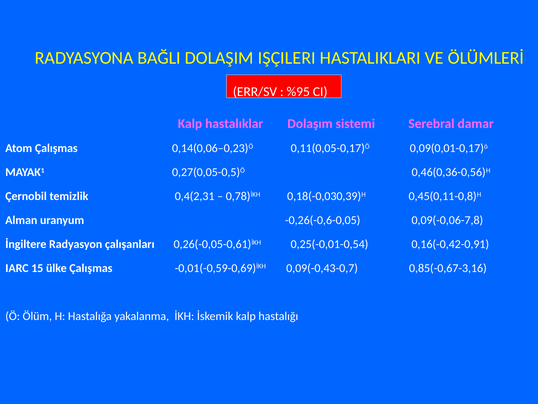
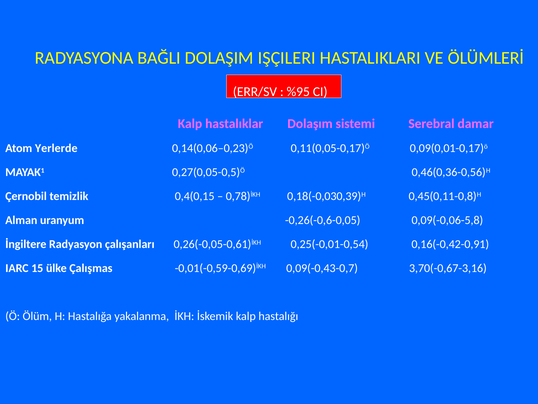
Atom Çalışmas: Çalışmas -> Yerlerde
0,4(2,31: 0,4(2,31 -> 0,4(0,15
0,09(-0,06-7,8: 0,09(-0,06-7,8 -> 0,09(-0,06-5,8
0,85(-0,67-3,16: 0,85(-0,67-3,16 -> 3,70(-0,67-3,16
